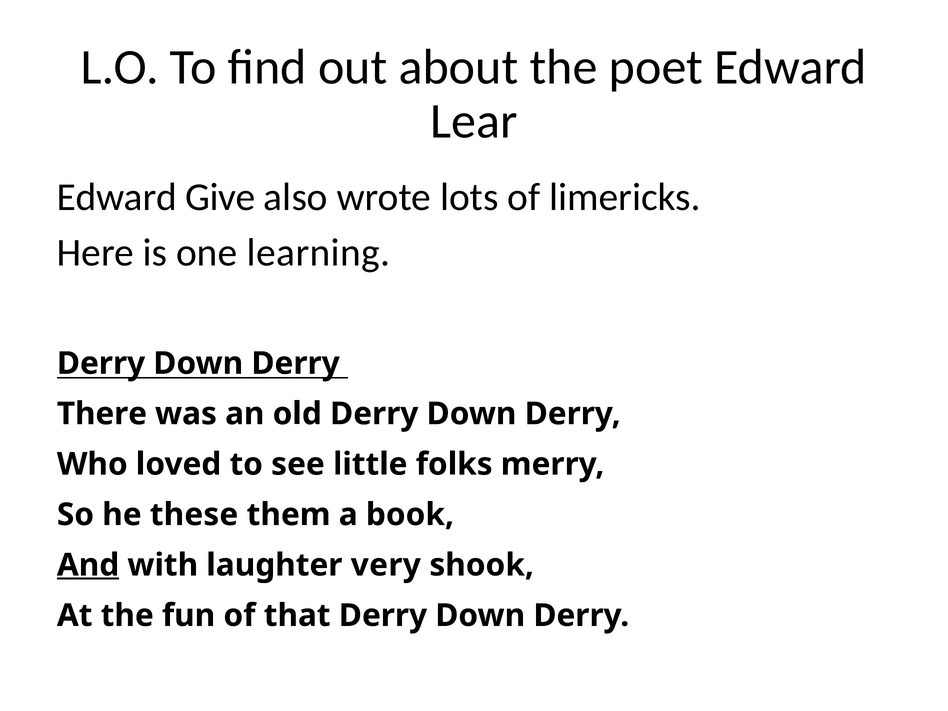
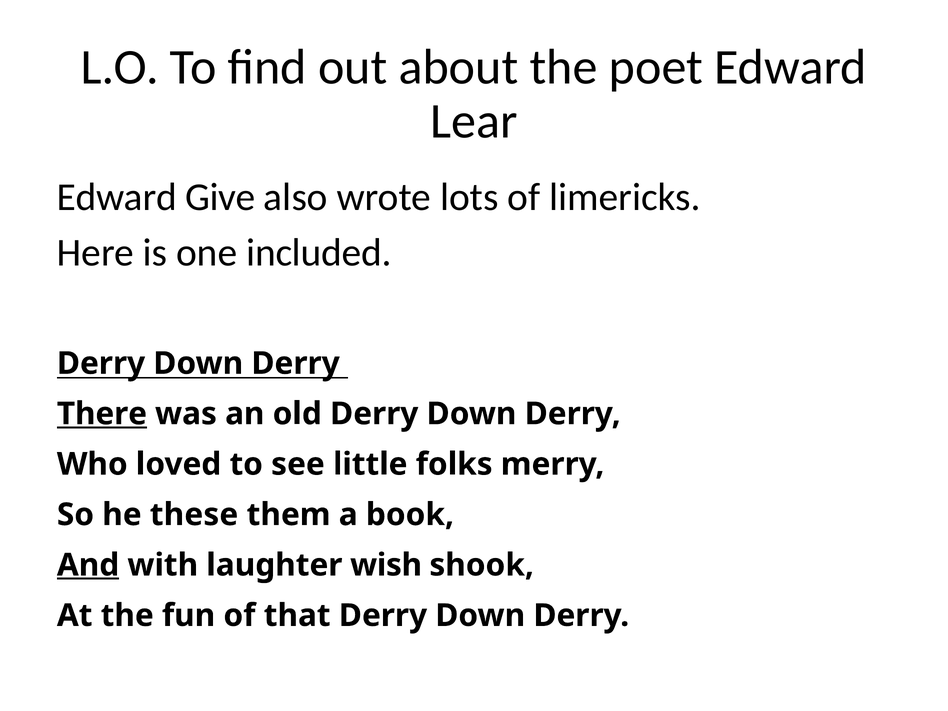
learning: learning -> included
There underline: none -> present
very: very -> wish
